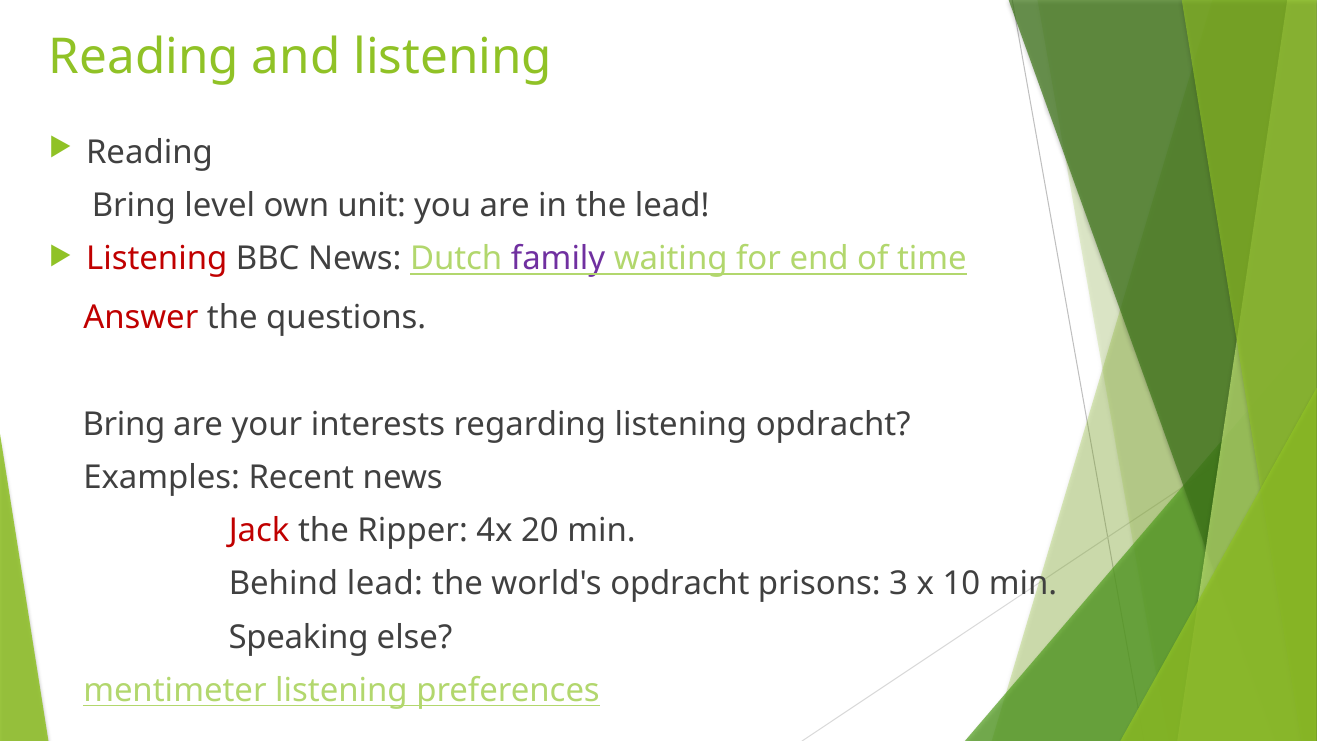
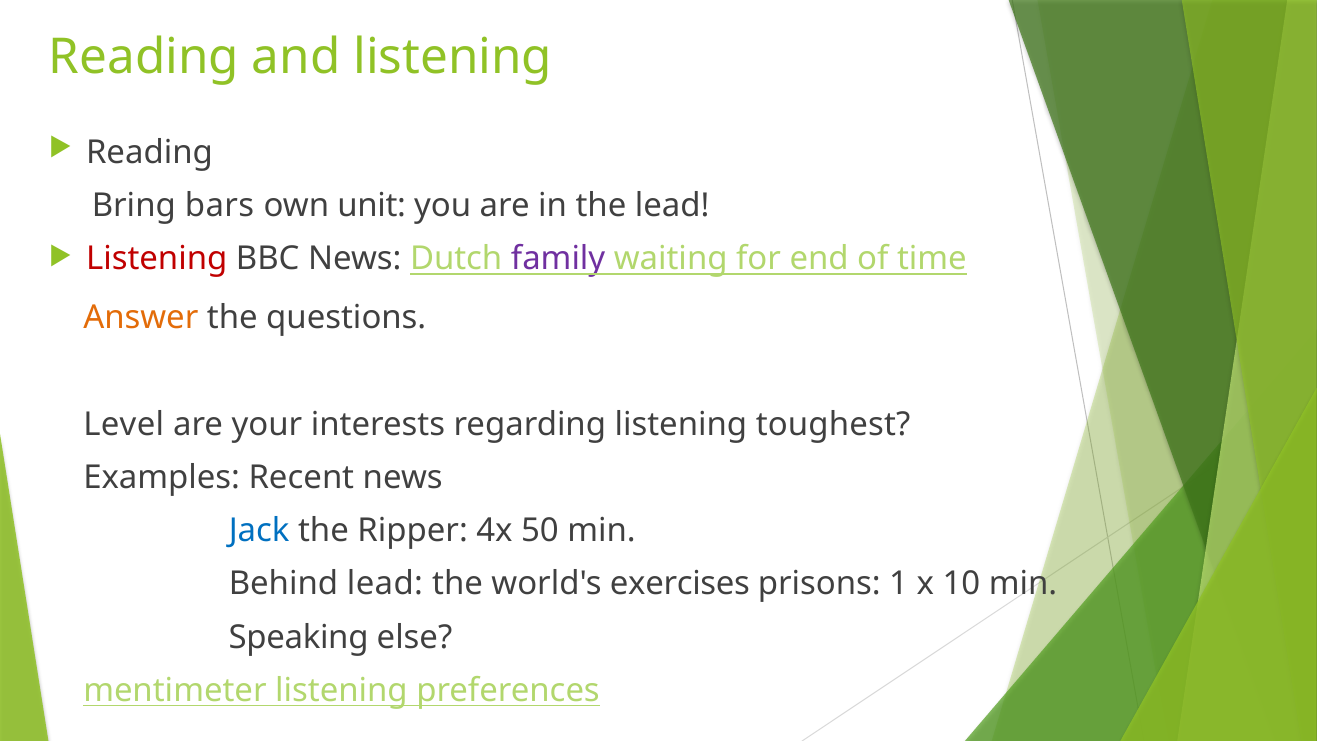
level: level -> bars
Answer colour: red -> orange
Bring at (124, 424): Bring -> Level
listening opdracht: opdracht -> toughest
Jack colour: red -> blue
20: 20 -> 50
world's opdracht: opdracht -> exercises
3: 3 -> 1
